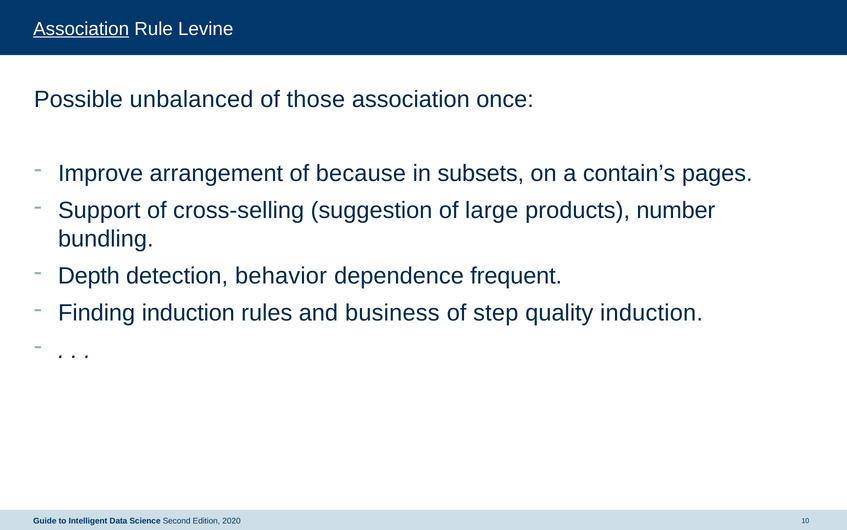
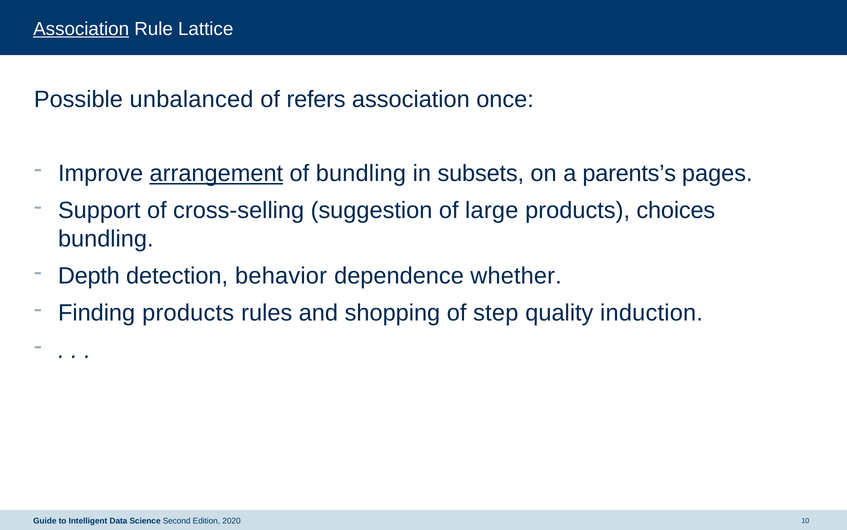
Levine: Levine -> Lattice
those: those -> refers
arrangement underline: none -> present
of because: because -> bundling
contain’s: contain’s -> parents’s
number: number -> choices
frequent: frequent -> whether
Finding induction: induction -> products
business: business -> shopping
